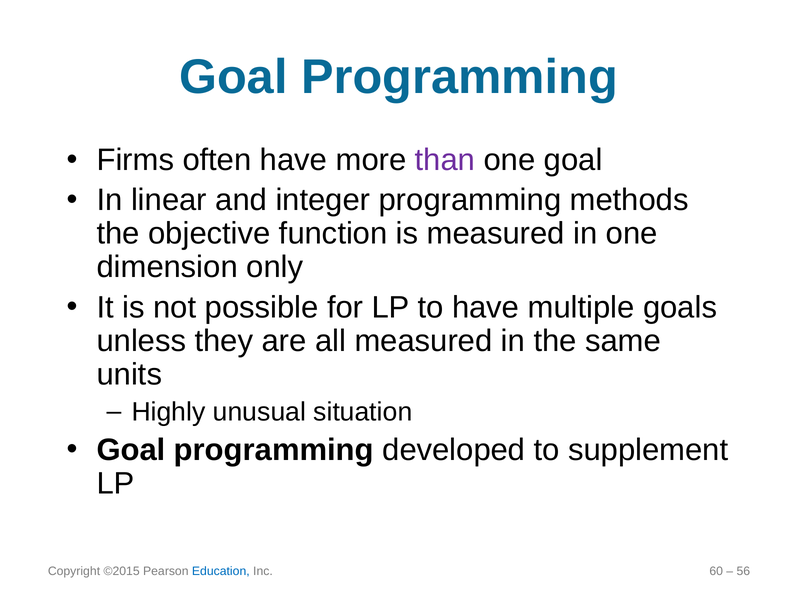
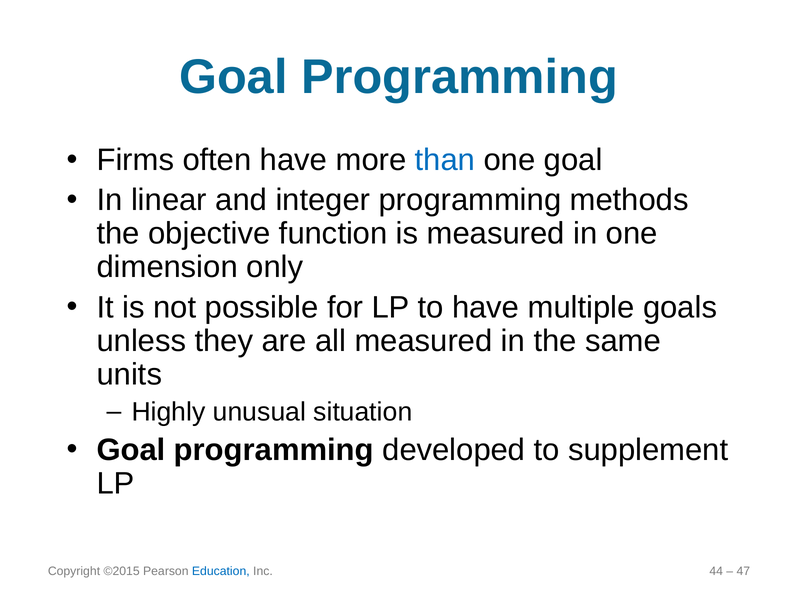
than colour: purple -> blue
60: 60 -> 44
56: 56 -> 47
